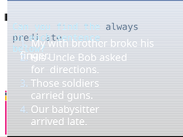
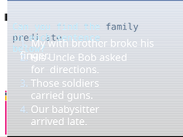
always: always -> family
